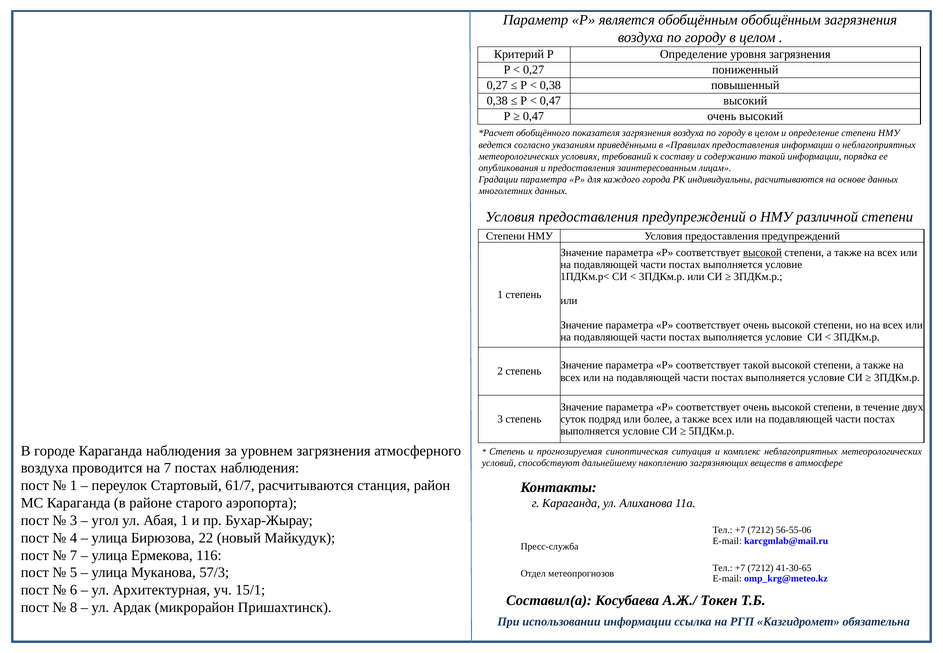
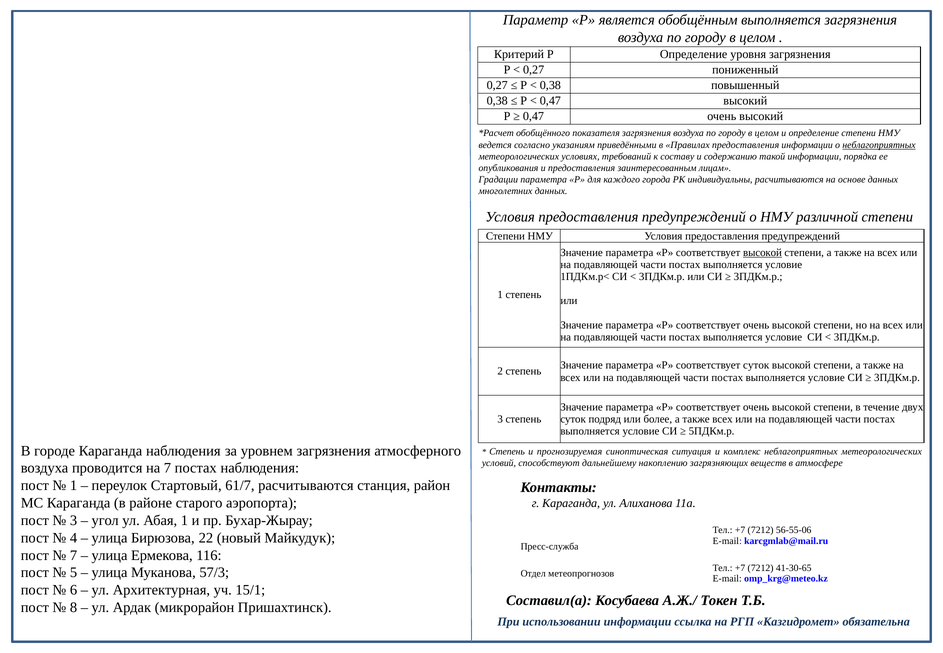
обобщённым обобщённым: обобщённым -> выполняется
неблагоприятных at (879, 145) underline: none -> present
соответствует такой: такой -> суток
